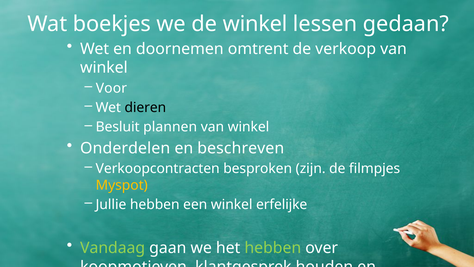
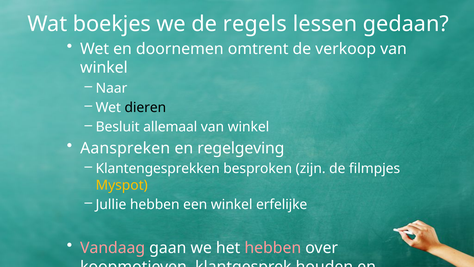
de winkel: winkel -> regels
Voor: Voor -> Naar
plannen: plannen -> allemaal
Onderdelen: Onderdelen -> Aanspreken
beschreven: beschreven -> regelgeving
Verkoopcontracten: Verkoopcontracten -> Klantengesprekken
Vandaag colour: light green -> pink
hebben at (273, 248) colour: light green -> pink
